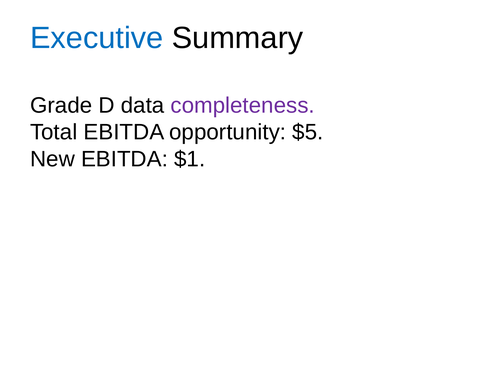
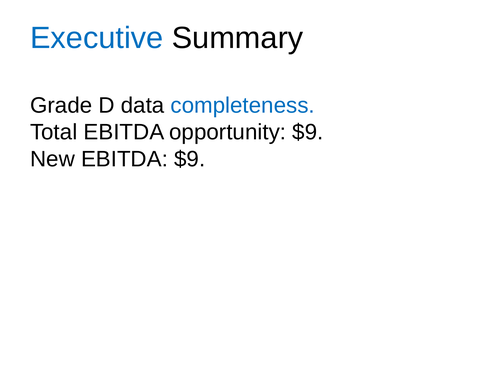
completeness colour: purple -> blue
opportunity $5: $5 -> $9
EBITDA $1: $1 -> $9
